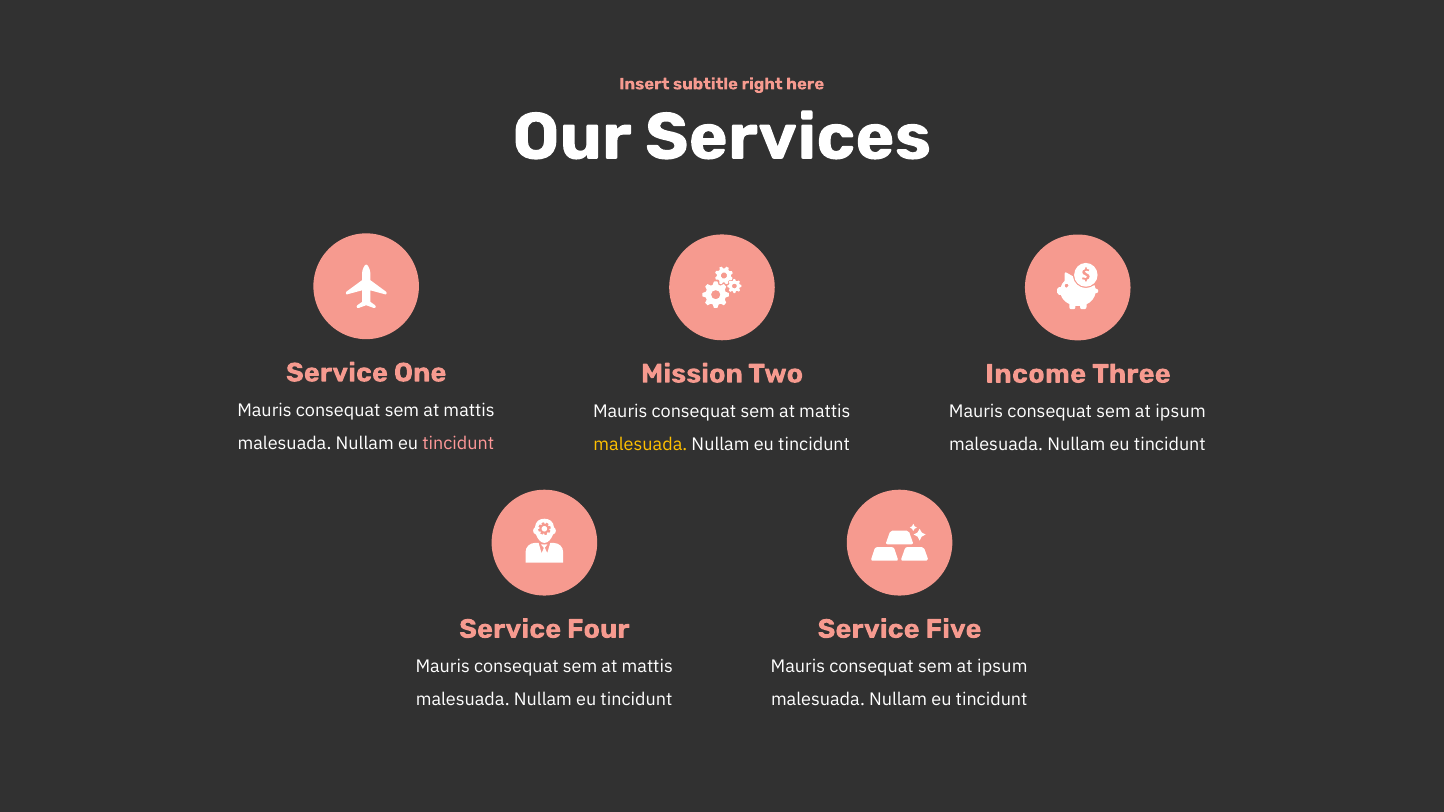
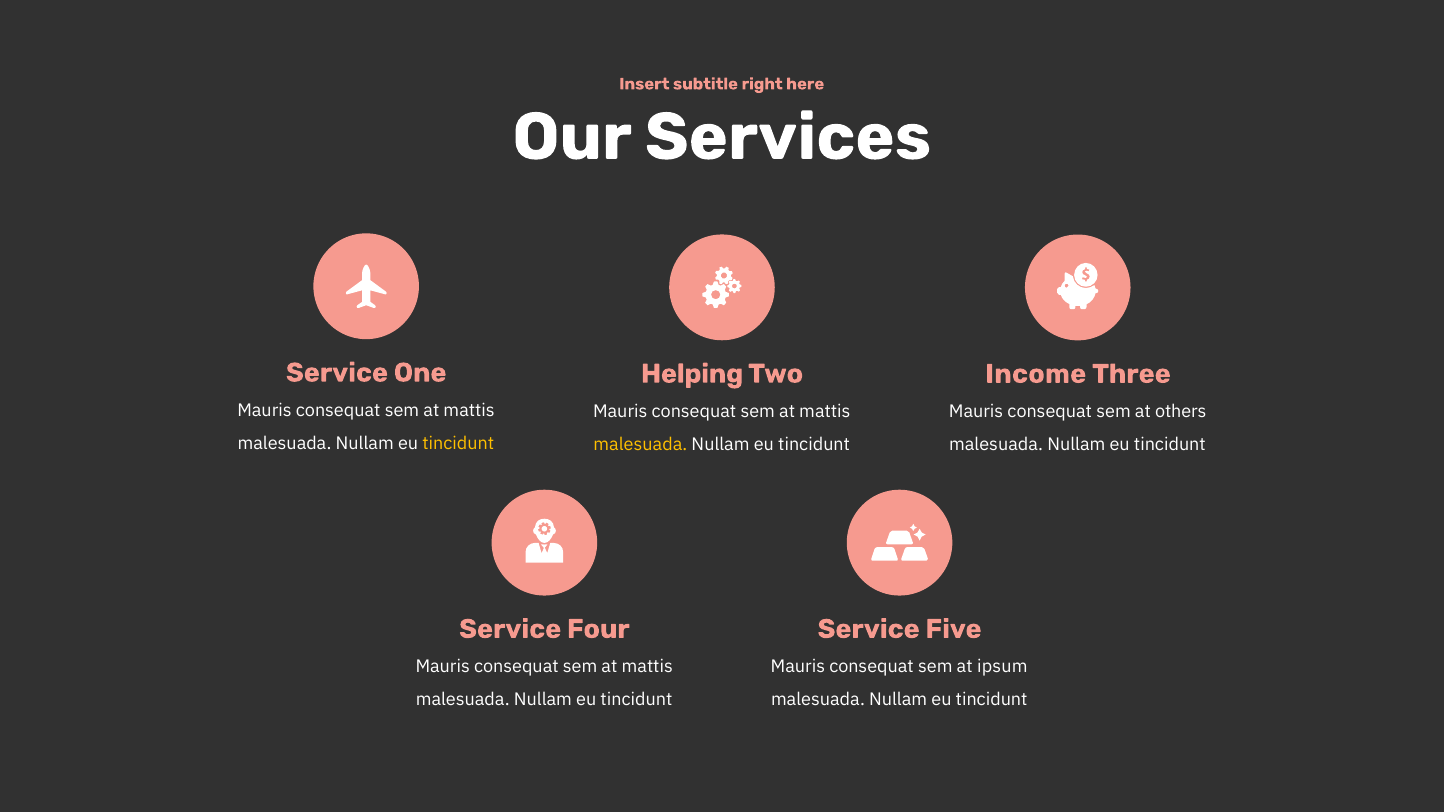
Mission: Mission -> Helping
ipsum at (1181, 412): ipsum -> others
tincidunt at (458, 443) colour: pink -> yellow
